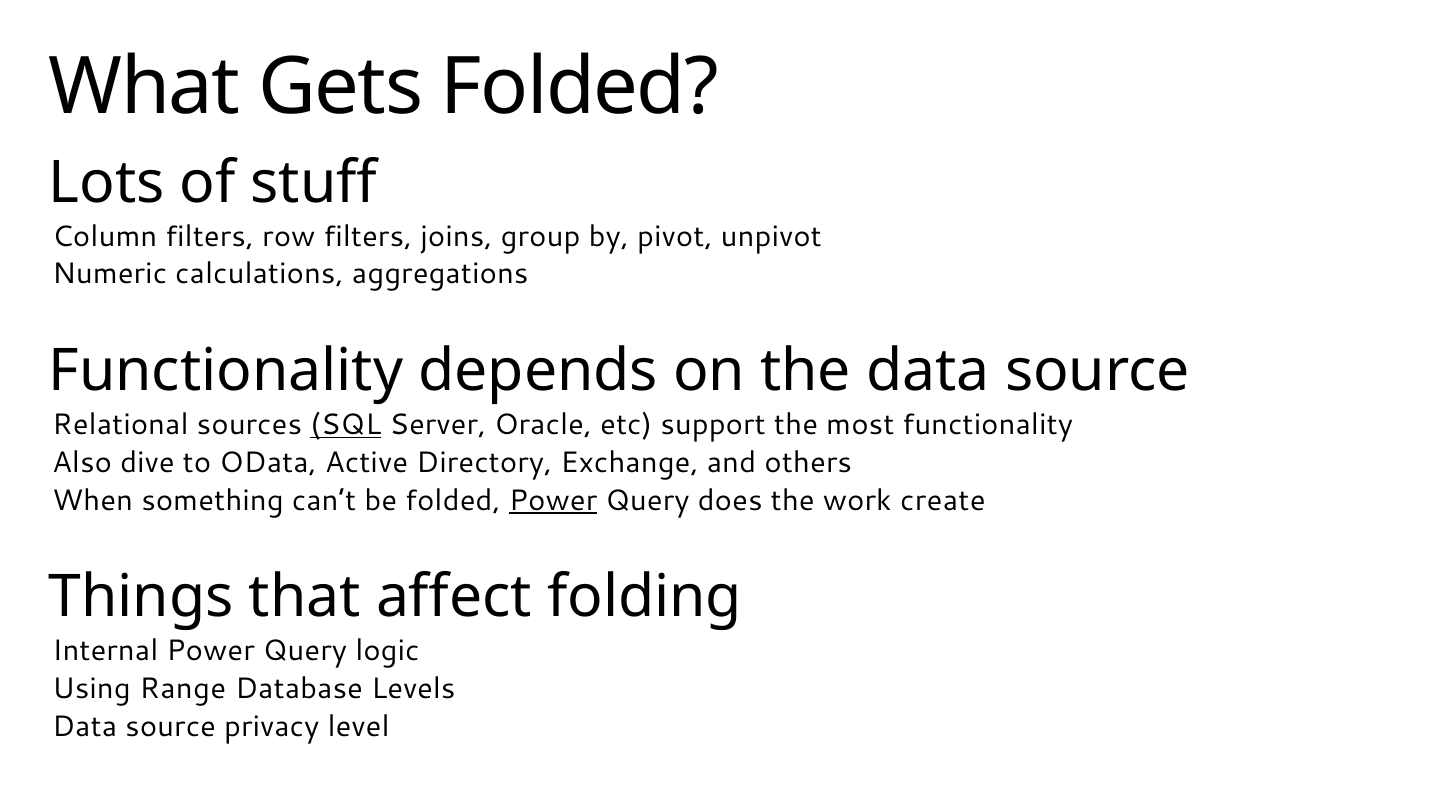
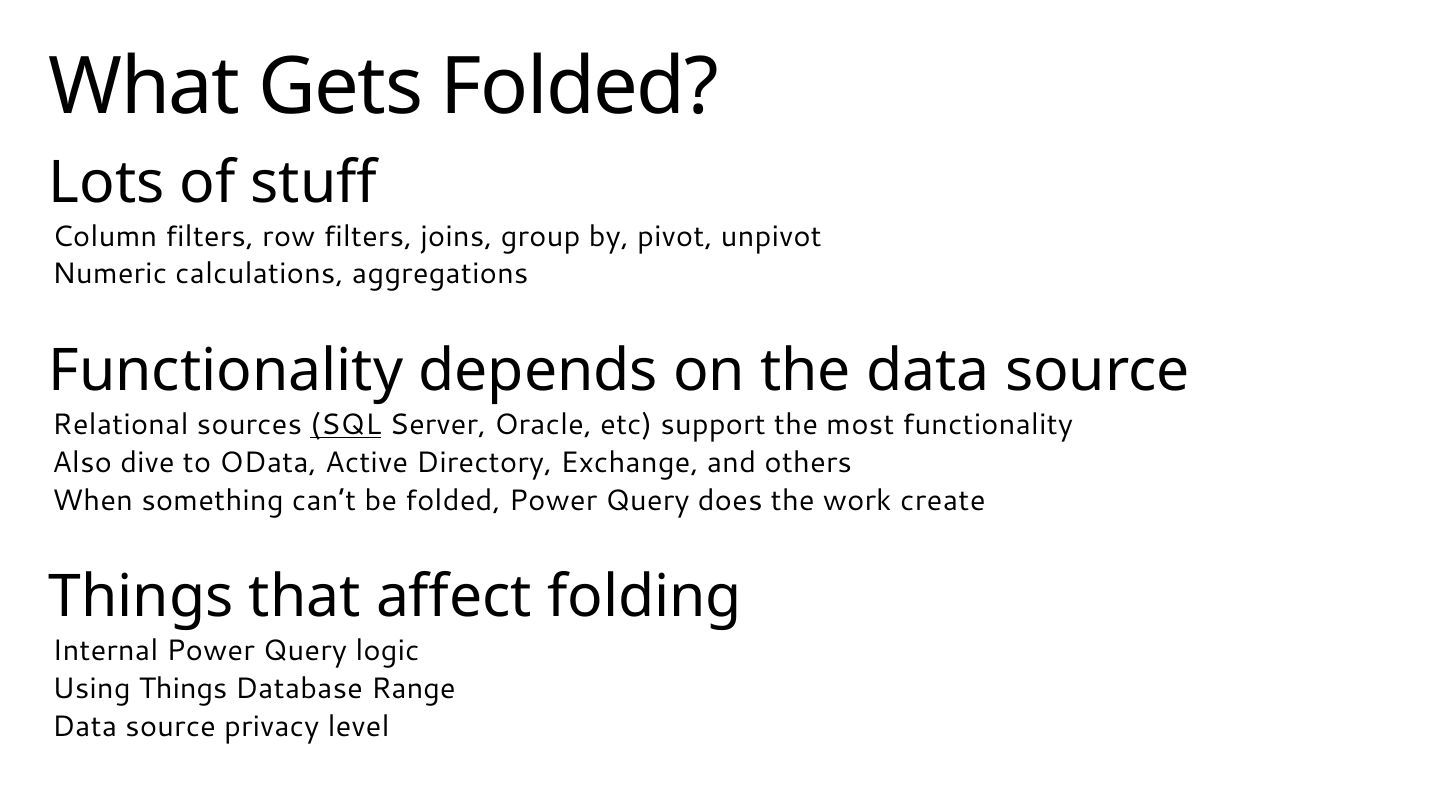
Power at (553, 500) underline: present -> none
Using Range: Range -> Things
Levels: Levels -> Range
